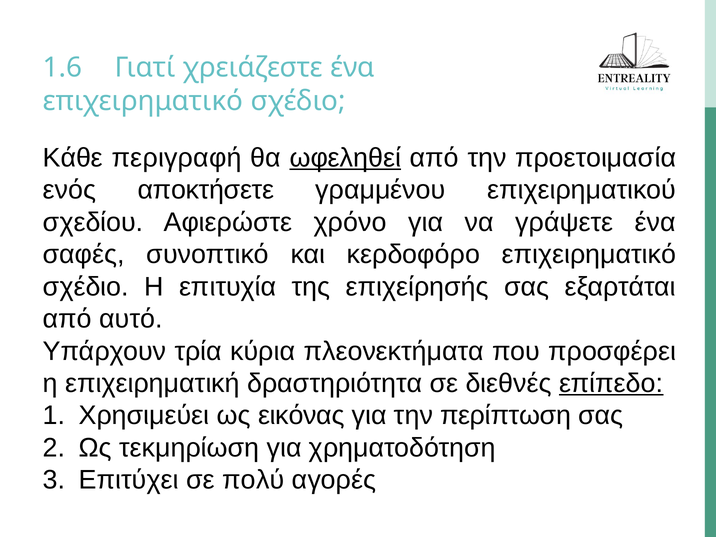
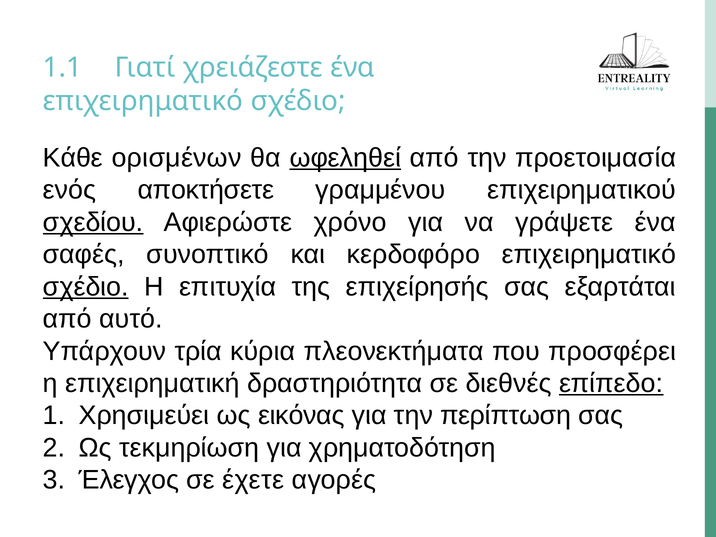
1.6: 1.6 -> 1.1
περιγραφή: περιγραφή -> ορισμένων
σχεδίου underline: none -> present
σχέδιο at (86, 287) underline: none -> present
Επιτύχει: Επιτύχει -> Έλεγχος
πολύ: πολύ -> έχετε
